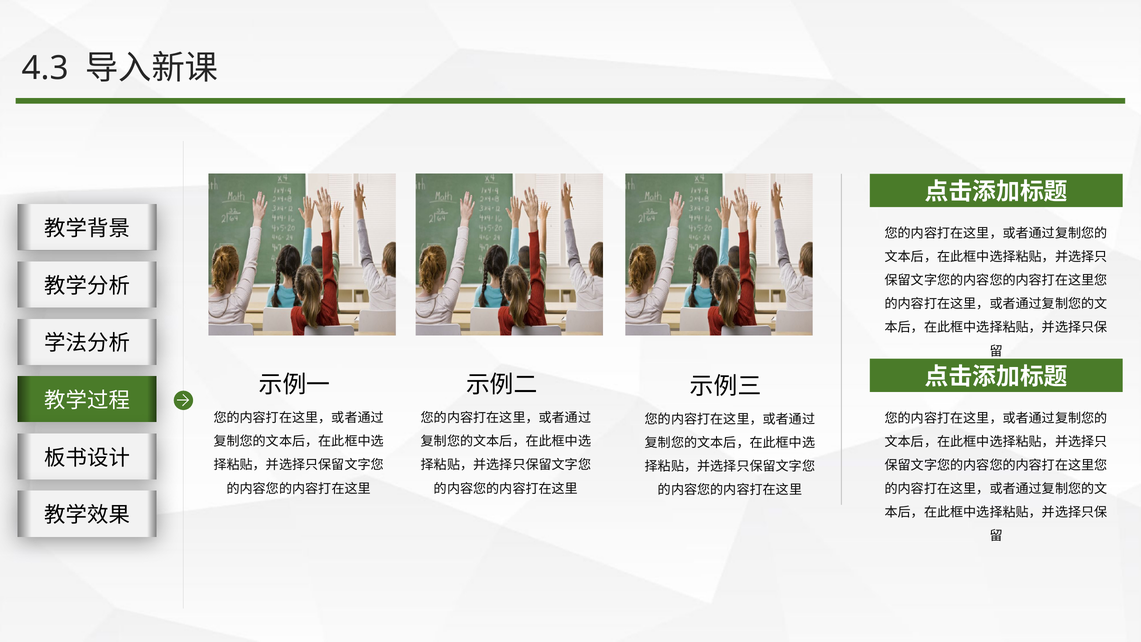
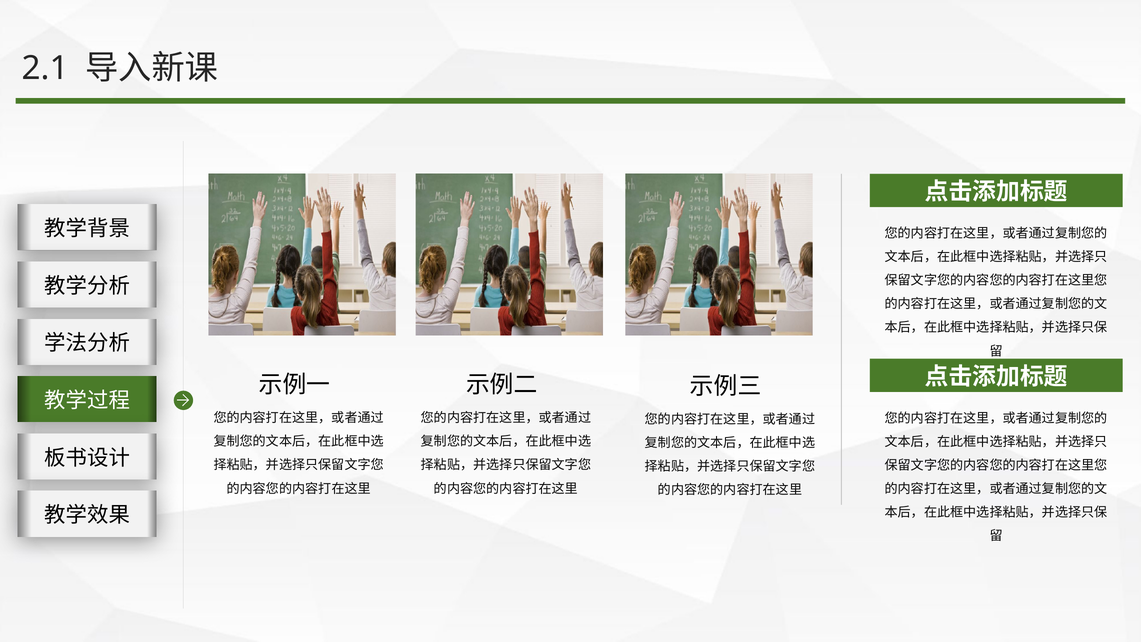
4.3: 4.3 -> 2.1
